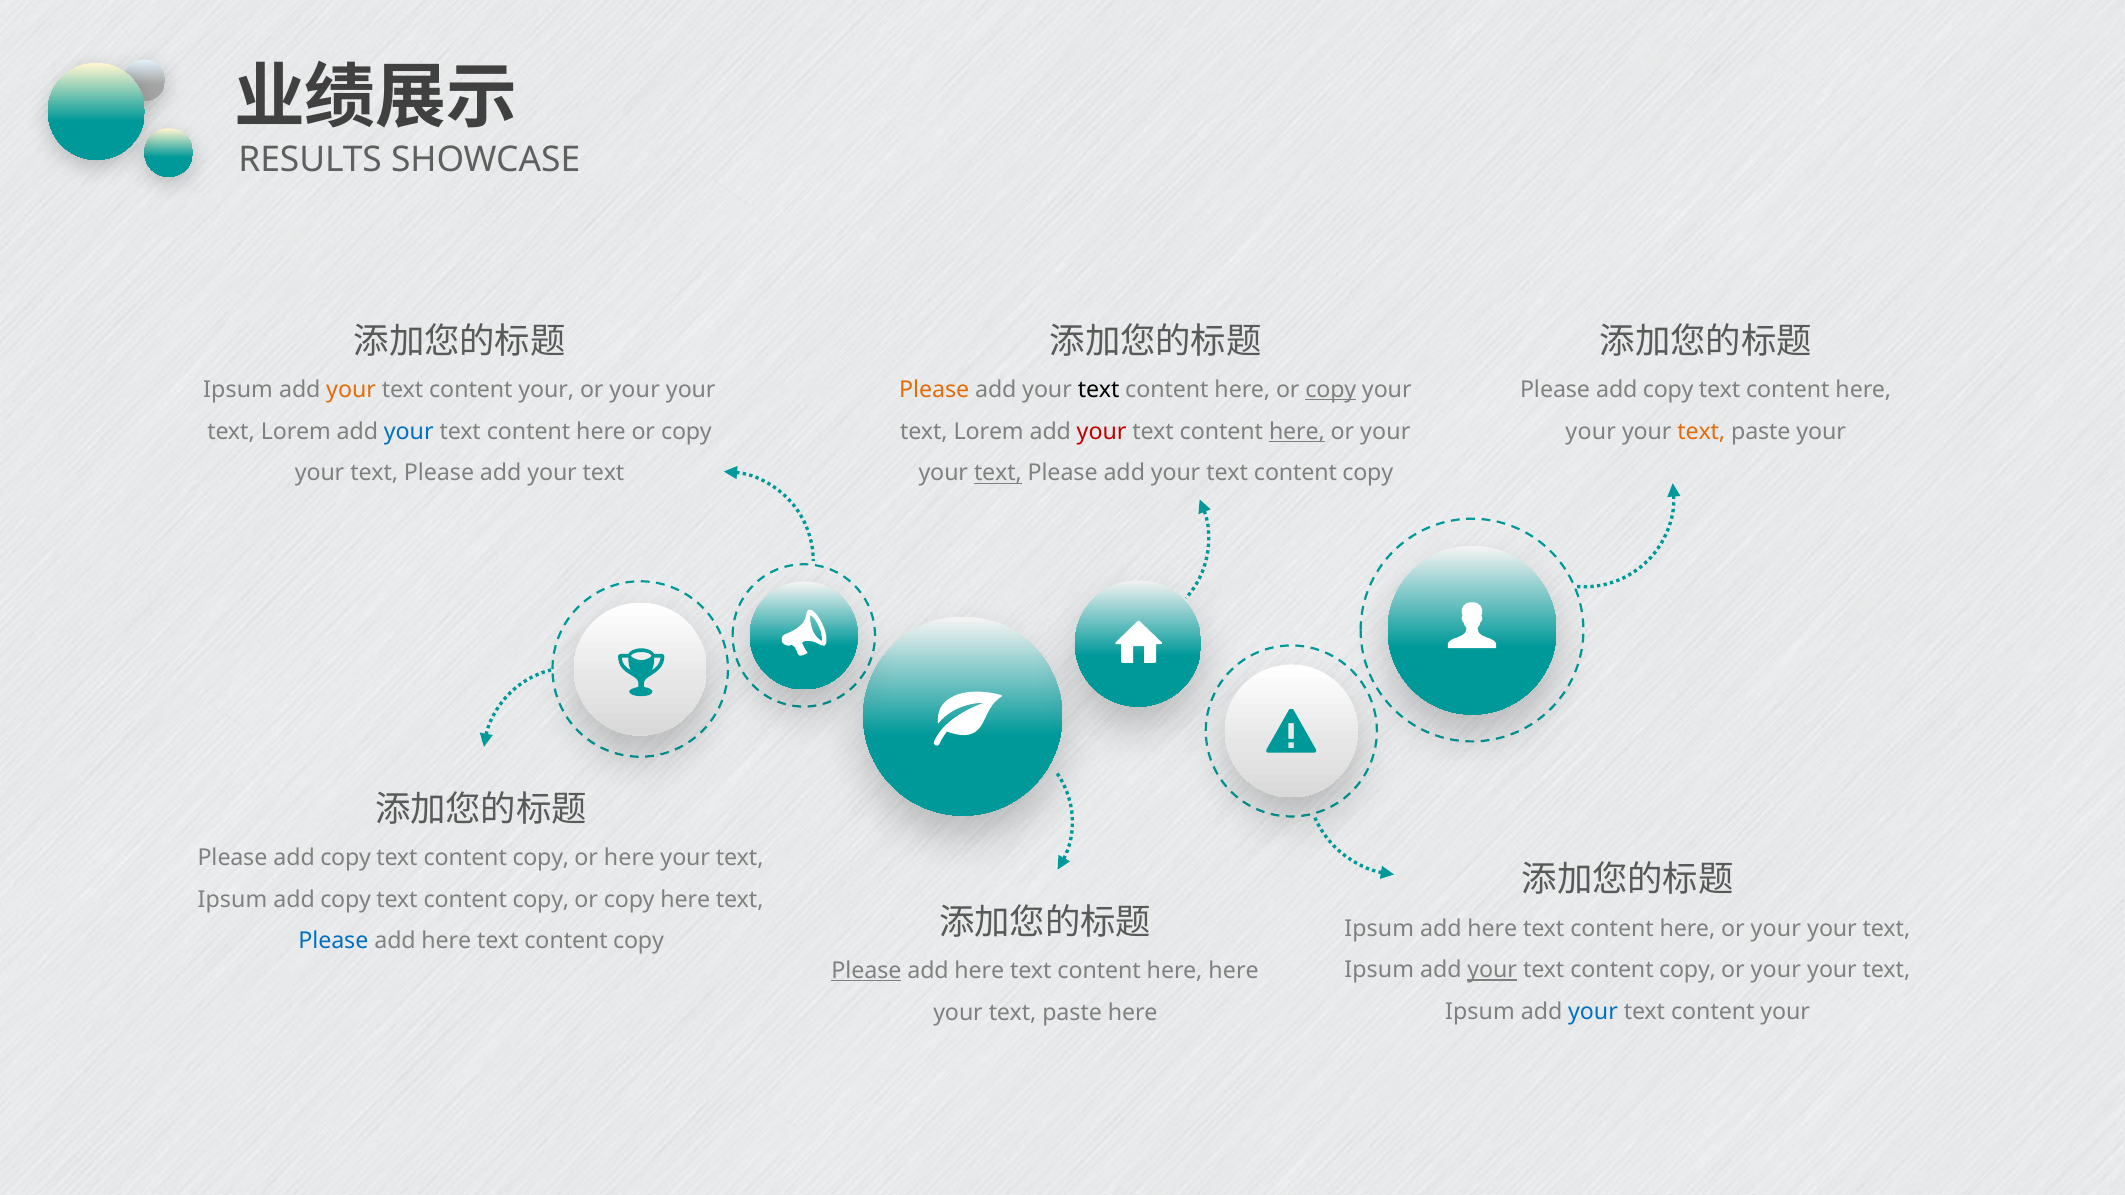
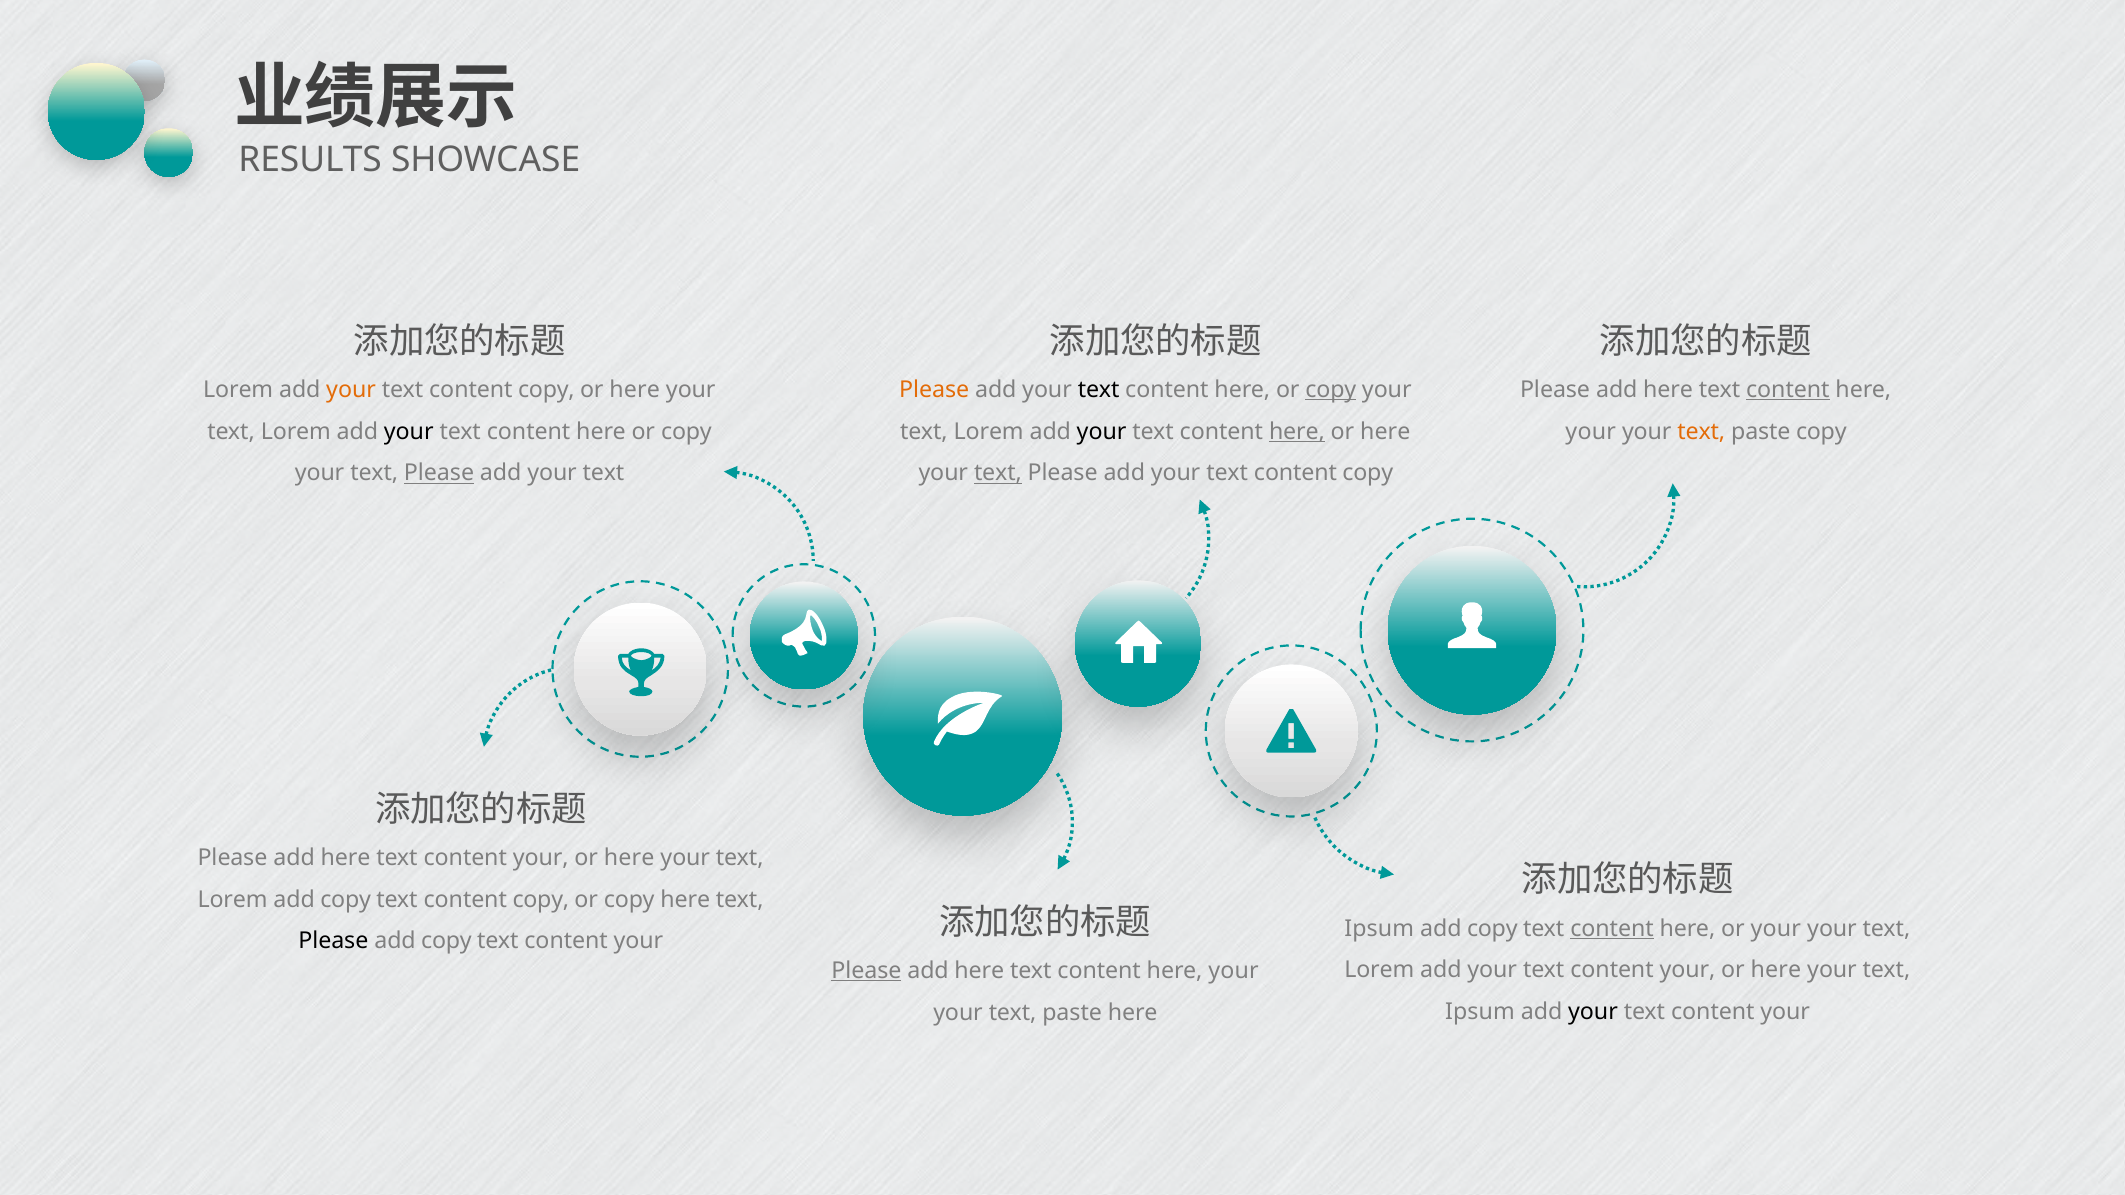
Ipsum at (238, 390): Ipsum -> Lorem
your at (546, 390): your -> copy
your at (635, 390): your -> here
copy at (1668, 390): copy -> here
content at (1788, 390) underline: none -> present
your at (409, 432) colour: blue -> black
your at (1102, 432) colour: red -> black
your at (1385, 432): your -> here
paste your: your -> copy
Please at (439, 473) underline: none -> present
copy at (346, 858): copy -> here
copy at (541, 858): copy -> your
Ipsum at (232, 900): Ipsum -> Lorem
here at (1492, 929): here -> copy
content at (1612, 929) underline: none -> present
Please at (333, 941) colour: blue -> black
here at (446, 941): here -> copy
copy at (639, 941): copy -> your
Ipsum at (1379, 970): Ipsum -> Lorem
your at (1492, 970) underline: present -> none
copy at (1688, 970): copy -> your
your at (1776, 970): your -> here
here at (1234, 971): here -> your
your at (1593, 1012) colour: blue -> black
